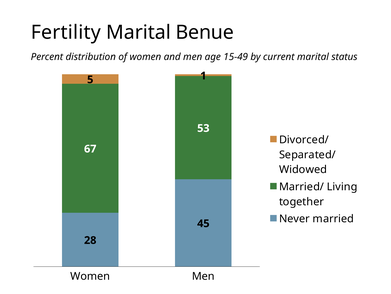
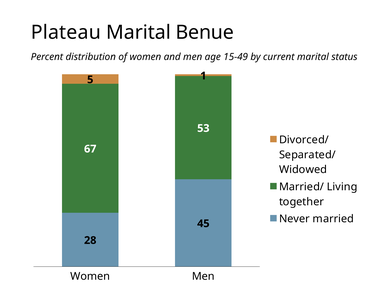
Fertility: Fertility -> Plateau
